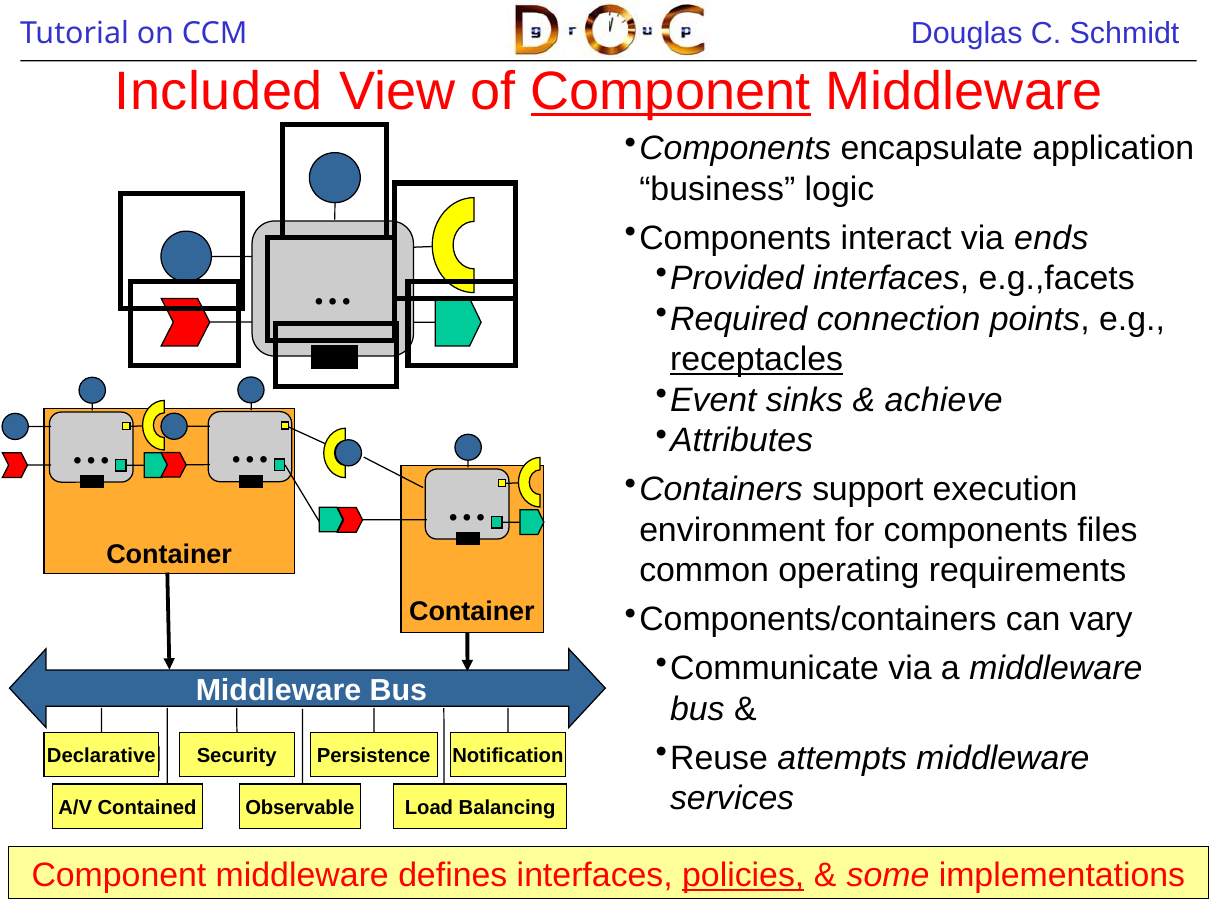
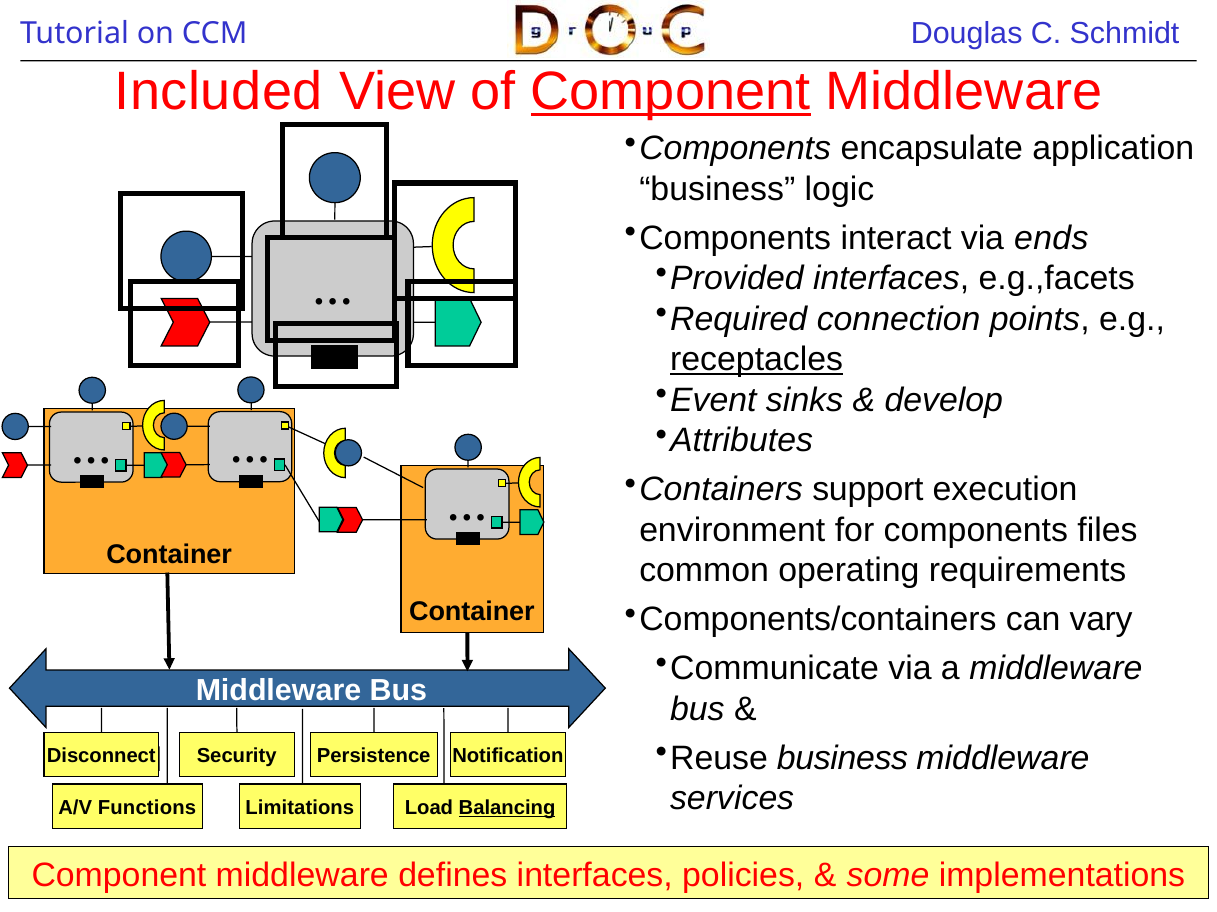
achieve: achieve -> develop
Reuse attempts: attempts -> business
Declarative: Declarative -> Disconnect
Contained: Contained -> Functions
Observable: Observable -> Limitations
Balancing underline: none -> present
policies underline: present -> none
